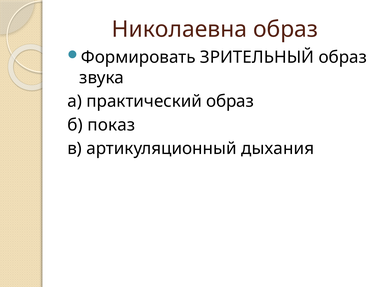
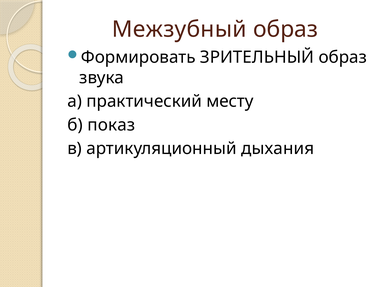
Николаевна: Николаевна -> Межзубный
практический образ: образ -> месту
